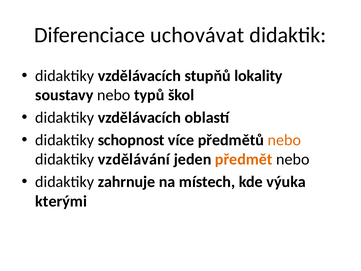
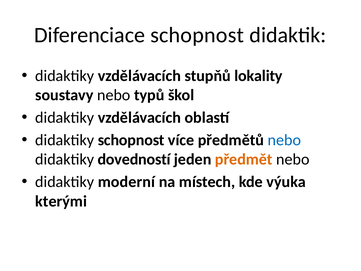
Diferenciace uchovávat: uchovávat -> schopnost
nebo at (284, 140) colour: orange -> blue
vzdělávání: vzdělávání -> dovedností
zahrnuje: zahrnuje -> moderní
